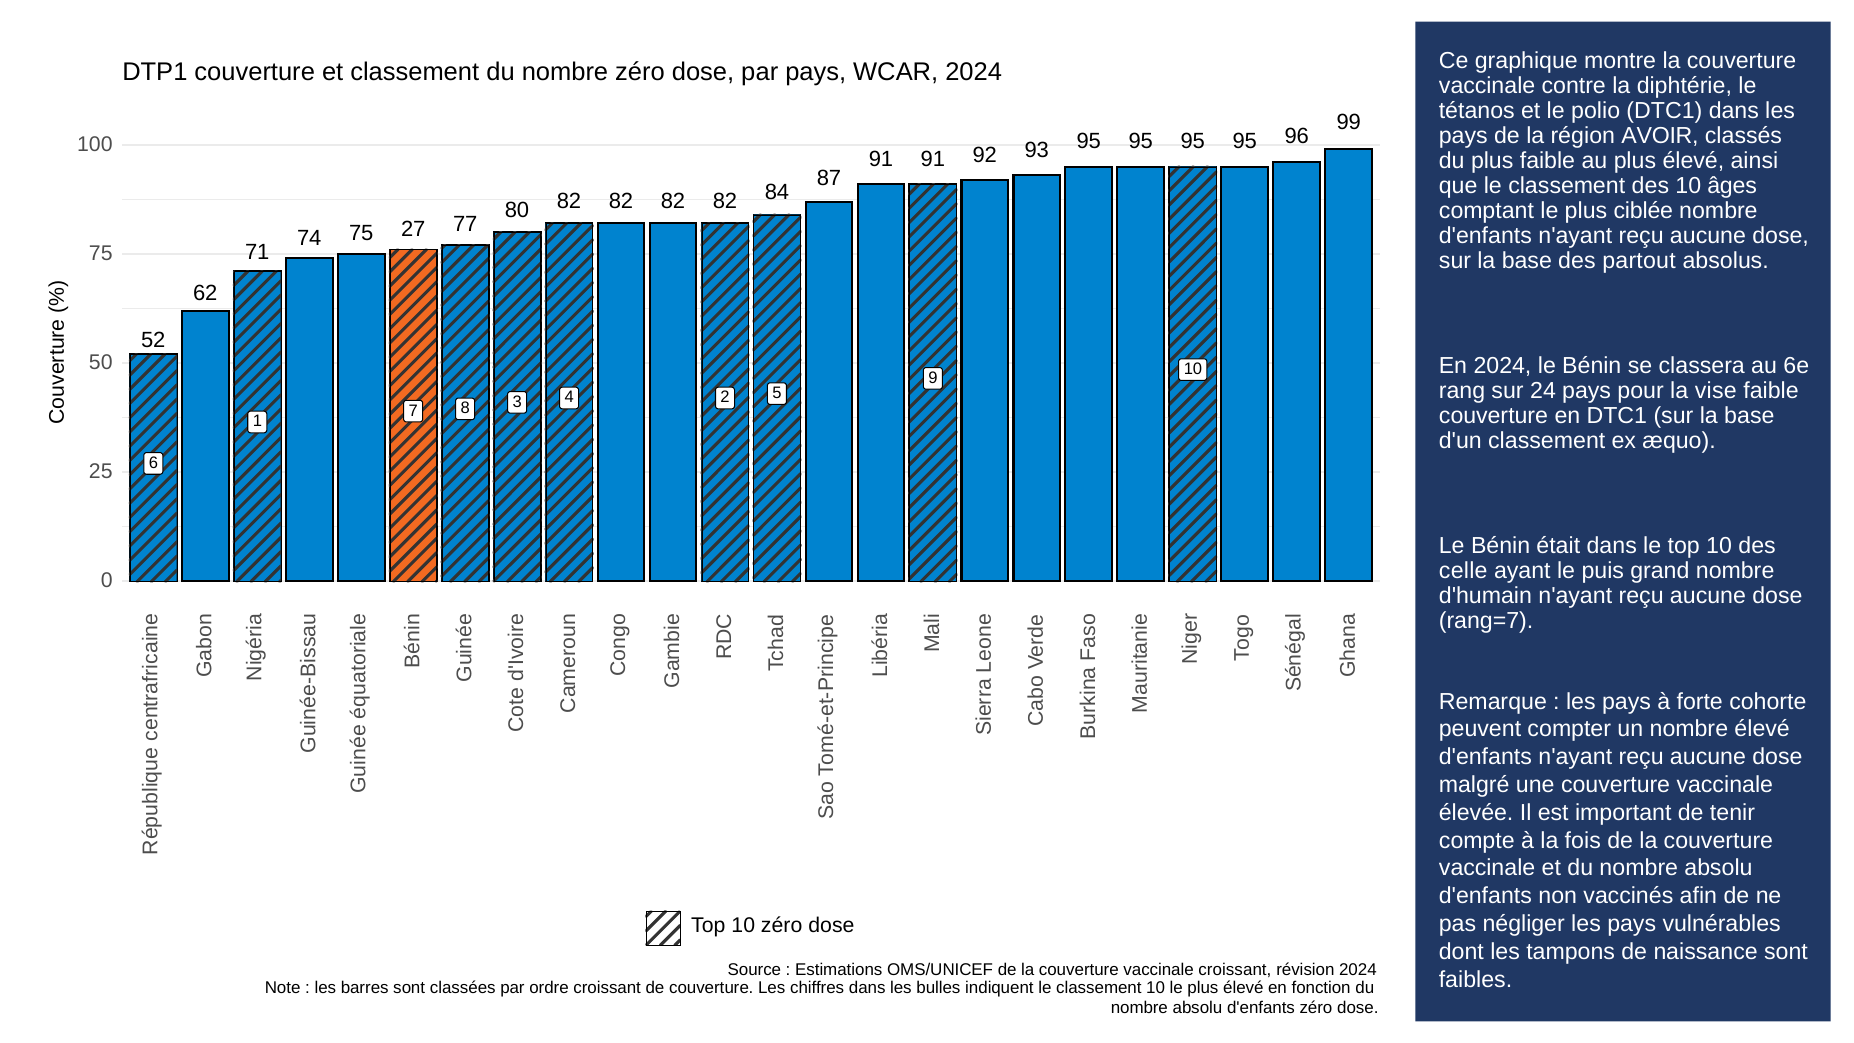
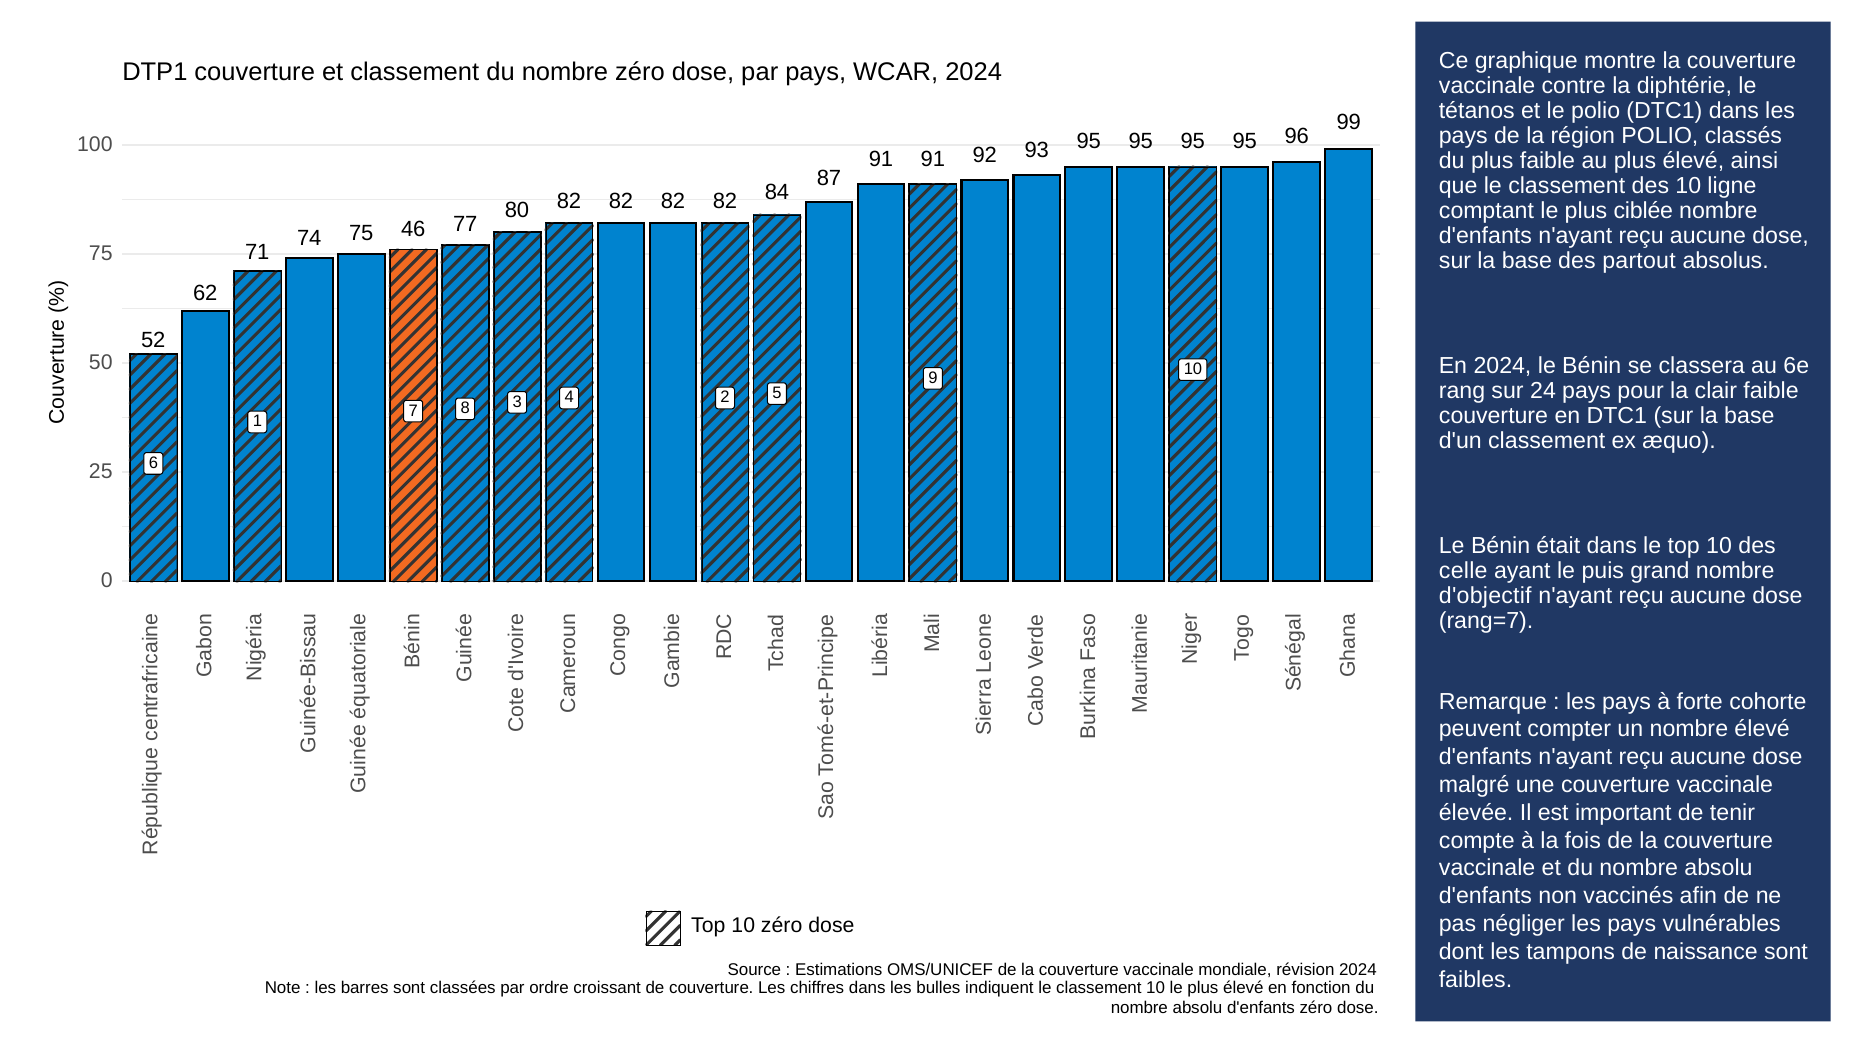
région AVOIR: AVOIR -> POLIO
âges: âges -> ligne
27: 27 -> 46
vise: vise -> clair
d'humain: d'humain -> d'objectif
vaccinale croissant: croissant -> mondiale
